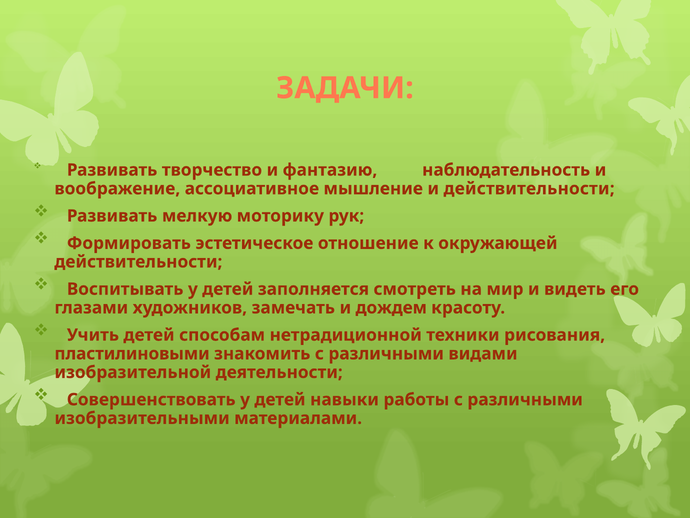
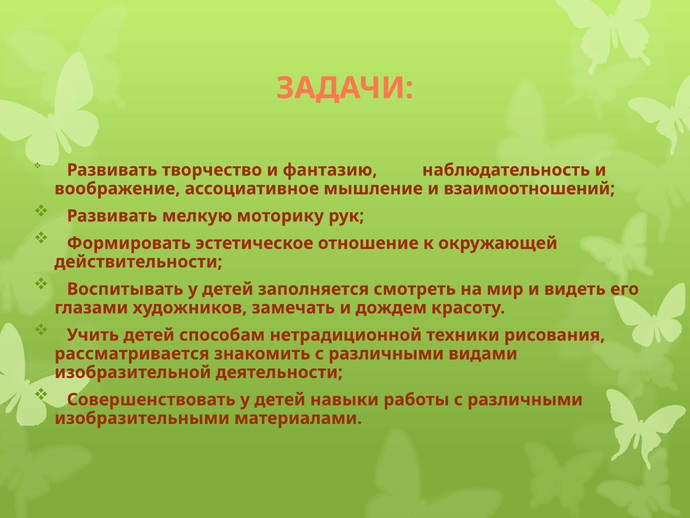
и действительности: действительности -> взаимоотношений
пластилиновыми: пластилиновыми -> рассматривается
